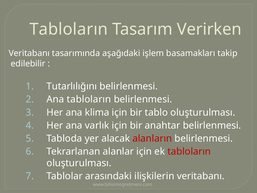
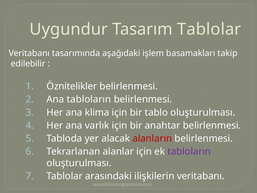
Tabloların at (69, 29): Tabloların -> Uygundur
Tasarım Verirken: Verirken -> Tablolar
Tutarlılığını: Tutarlılığını -> Öznitelikler
tabloların at (189, 151) colour: red -> purple
